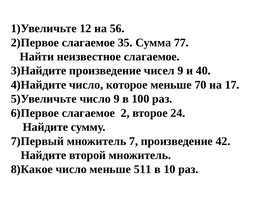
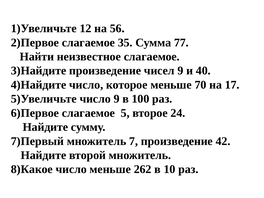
2: 2 -> 5
511: 511 -> 262
